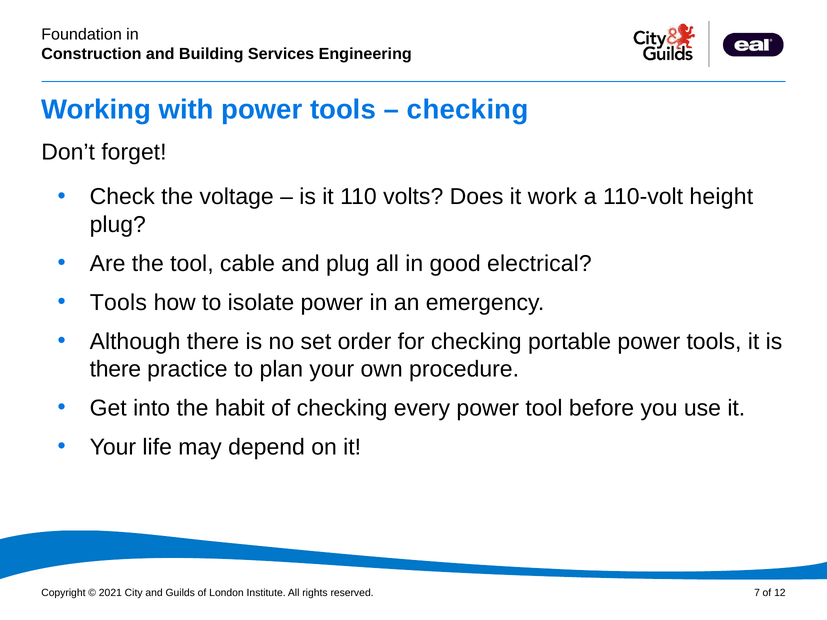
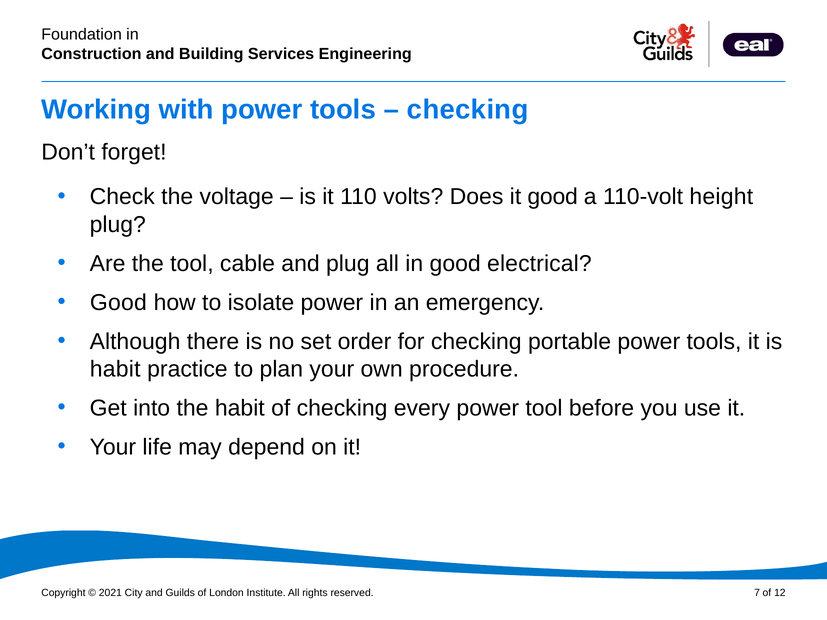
it work: work -> good
Tools at (118, 303): Tools -> Good
there at (115, 369): there -> habit
